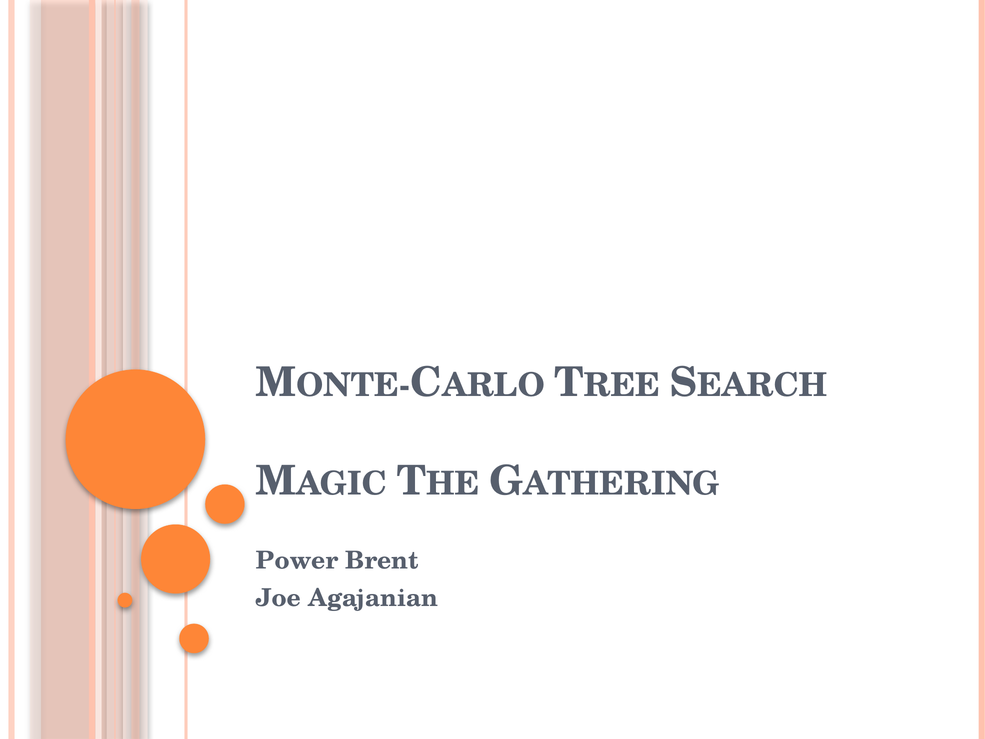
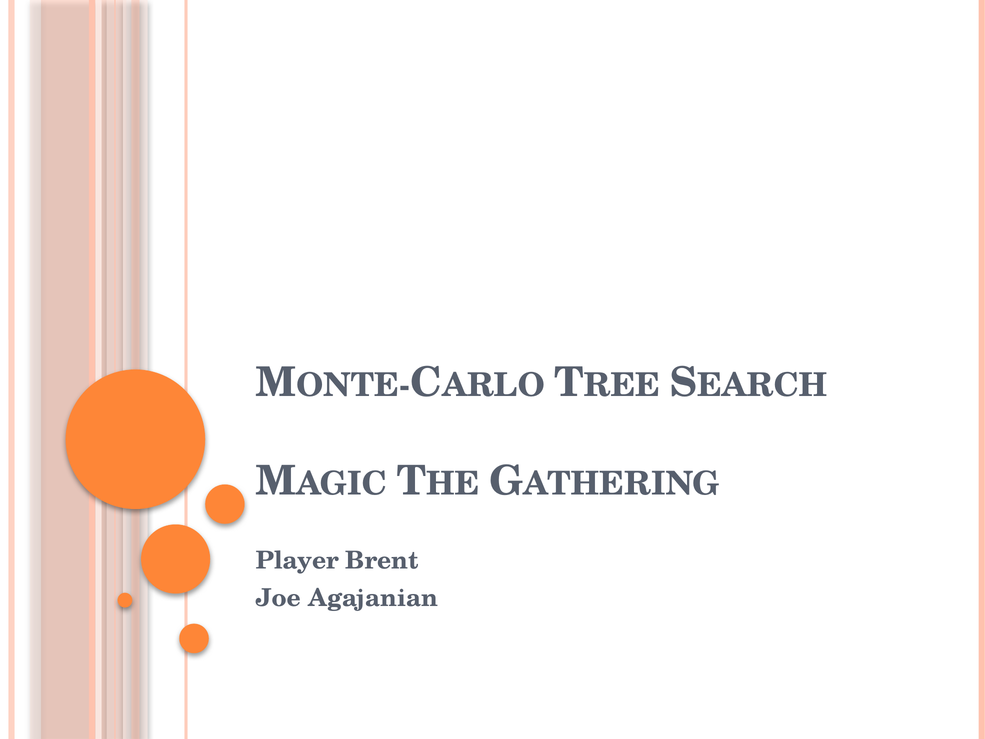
Power: Power -> Player
